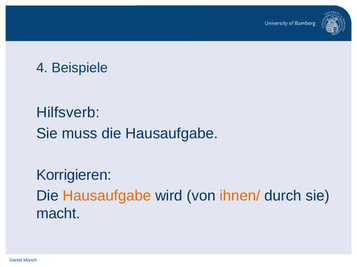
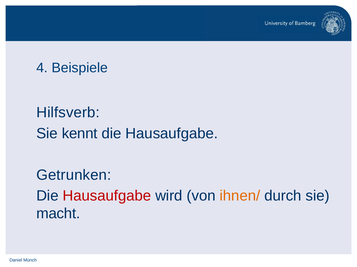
muss: muss -> kennt
Korrigieren: Korrigieren -> Getrunken
Hausaufgabe at (107, 196) colour: orange -> red
